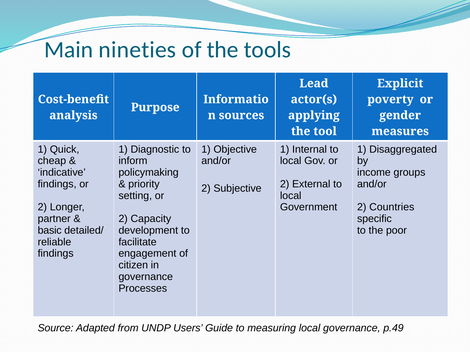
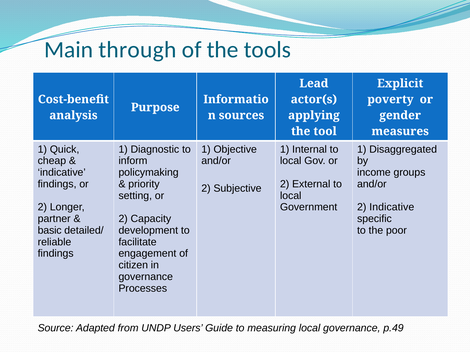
nineties: nineties -> through
2 Countries: Countries -> Indicative
